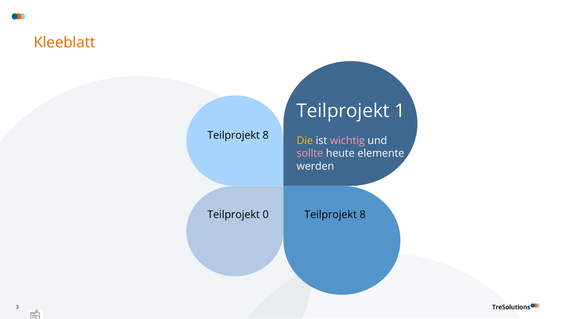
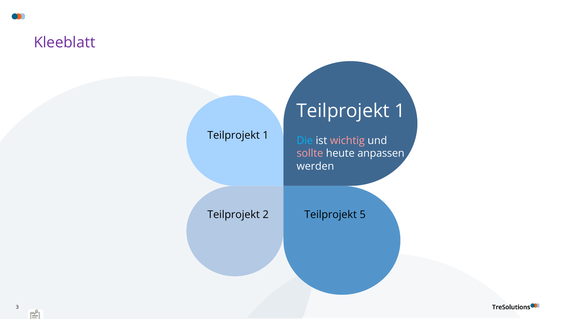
Kleeblatt colour: orange -> purple
8 at (266, 135): 8 -> 1
Die colour: yellow -> light blue
elemente: elemente -> anpassen
0: 0 -> 2
8 at (363, 215): 8 -> 5
